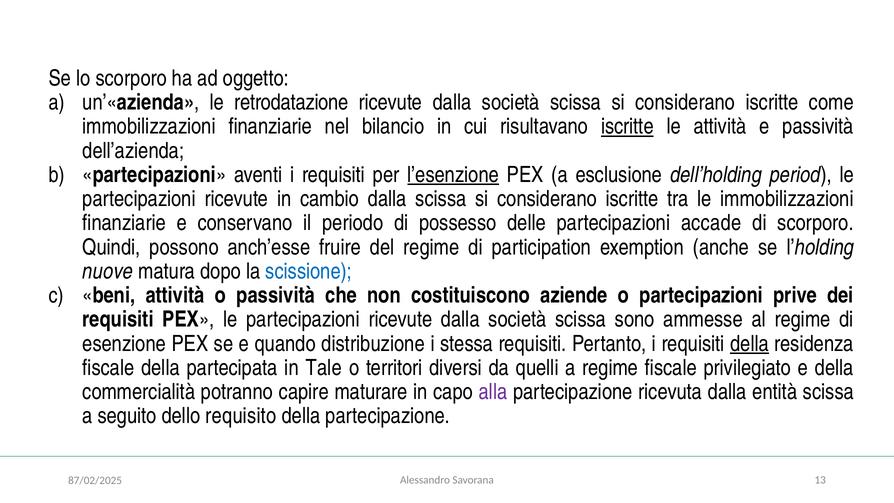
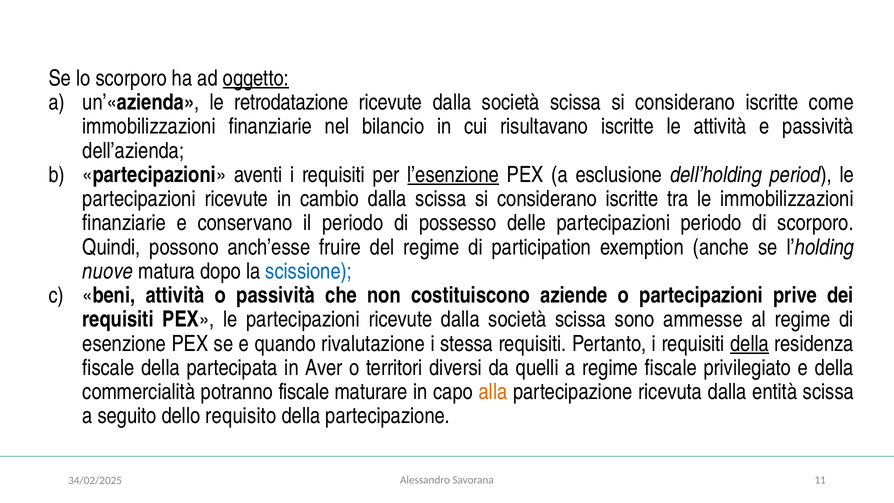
oggetto underline: none -> present
iscritte at (627, 126) underline: present -> none
partecipazioni accade: accade -> periodo
distribuzione: distribuzione -> rivalutazione
Tale: Tale -> Aver
potranno capire: capire -> fiscale
alla colour: purple -> orange
13: 13 -> 11
87/02/2025: 87/02/2025 -> 34/02/2025
